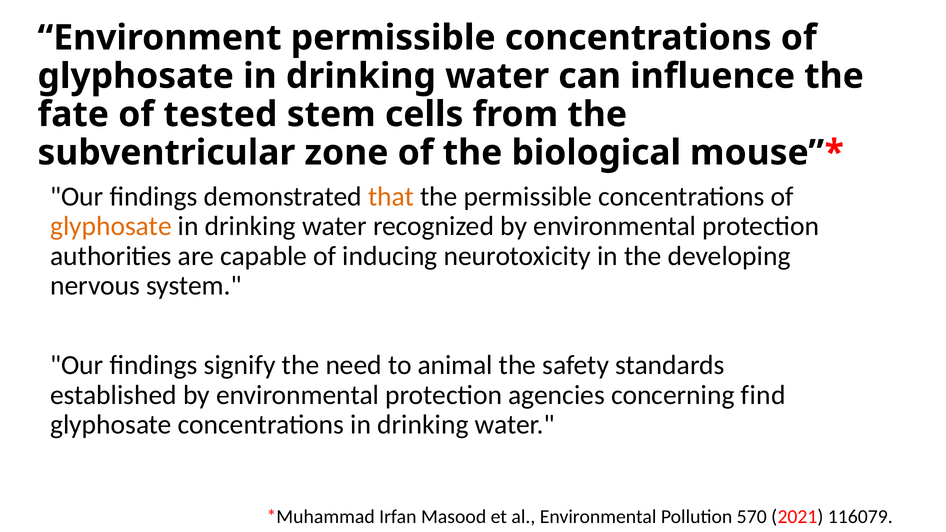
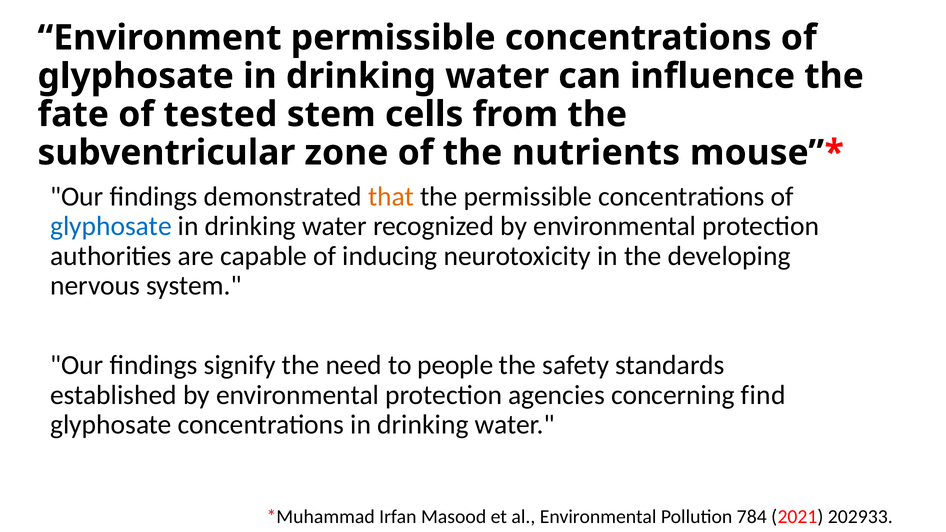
biological: biological -> nutrients
glyphosate at (111, 226) colour: orange -> blue
animal: animal -> people
570: 570 -> 784
116079: 116079 -> 202933
